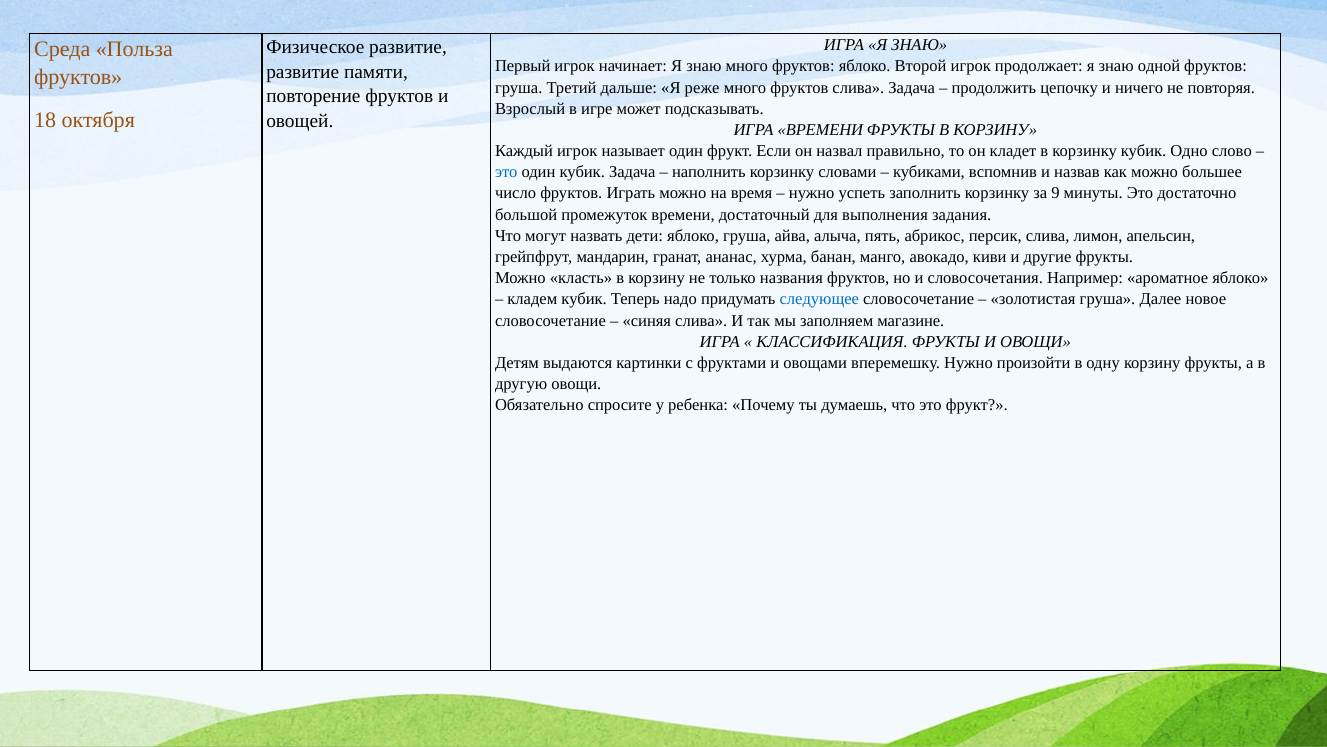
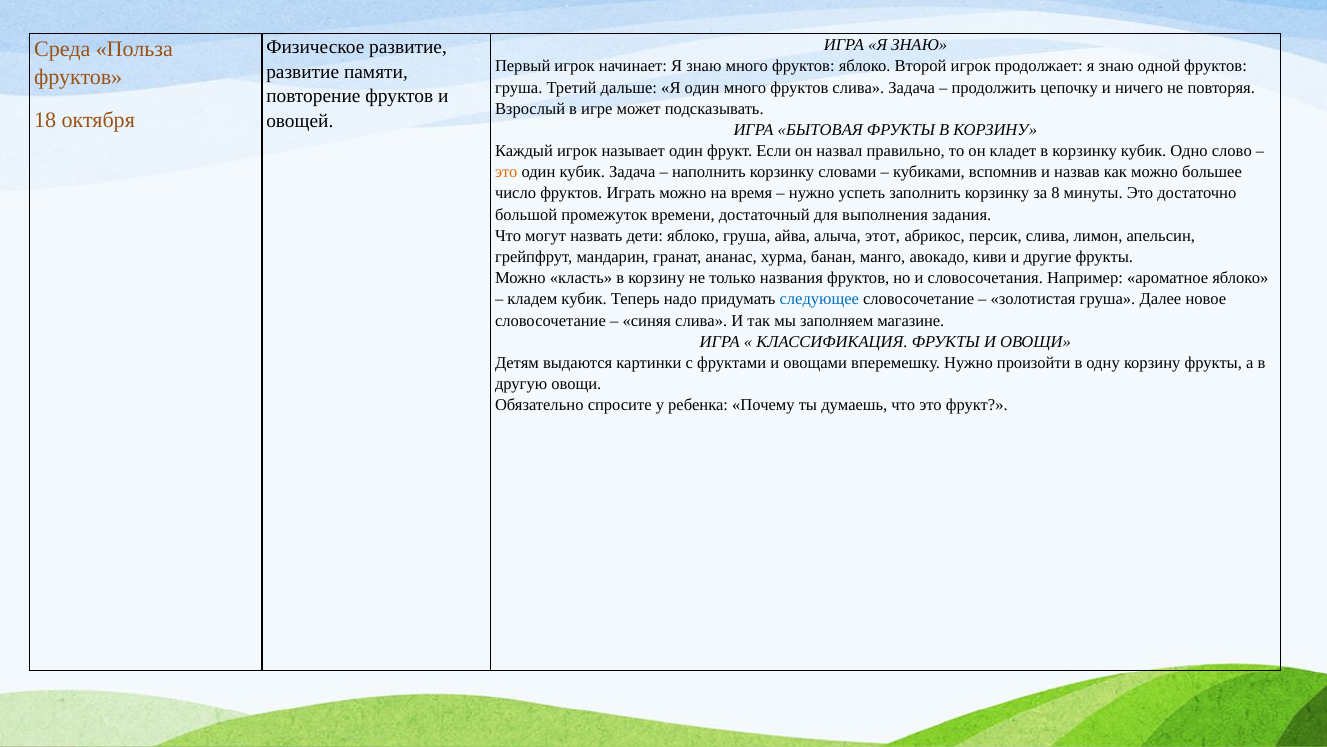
Я реже: реже -> один
ИГРА ВРЕМЕНИ: ВРЕМЕНИ -> БЫТОВАЯ
это at (506, 172) colour: blue -> orange
9: 9 -> 8
пять: пять -> этот
